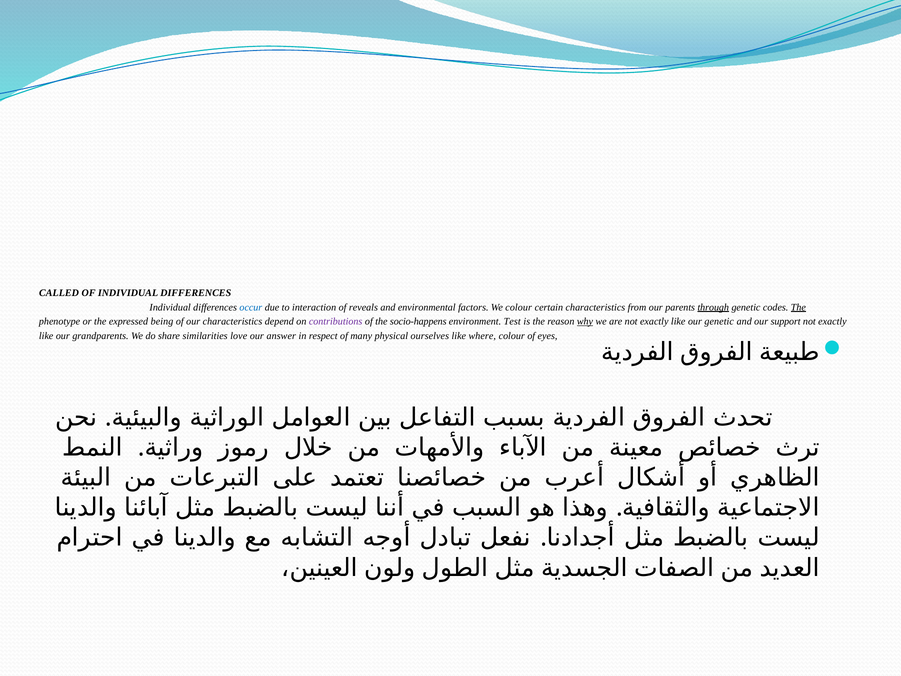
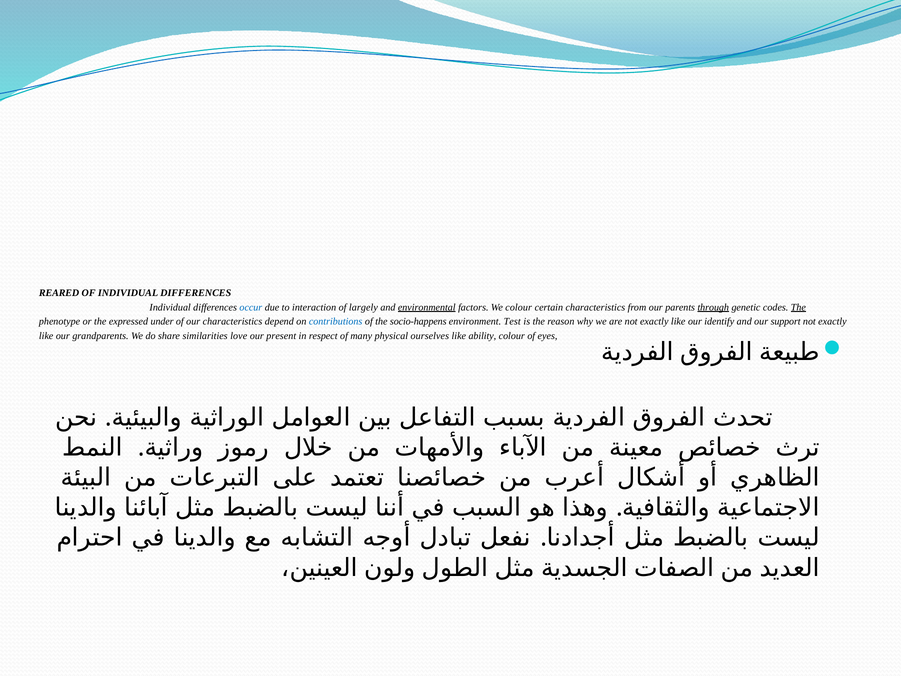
CALLED: CALLED -> REARED
reveals: reveals -> largely
environmental underline: none -> present
being: being -> under
contributions colour: purple -> blue
why underline: present -> none
our genetic: genetic -> identify
answer: answer -> present
where: where -> ability
